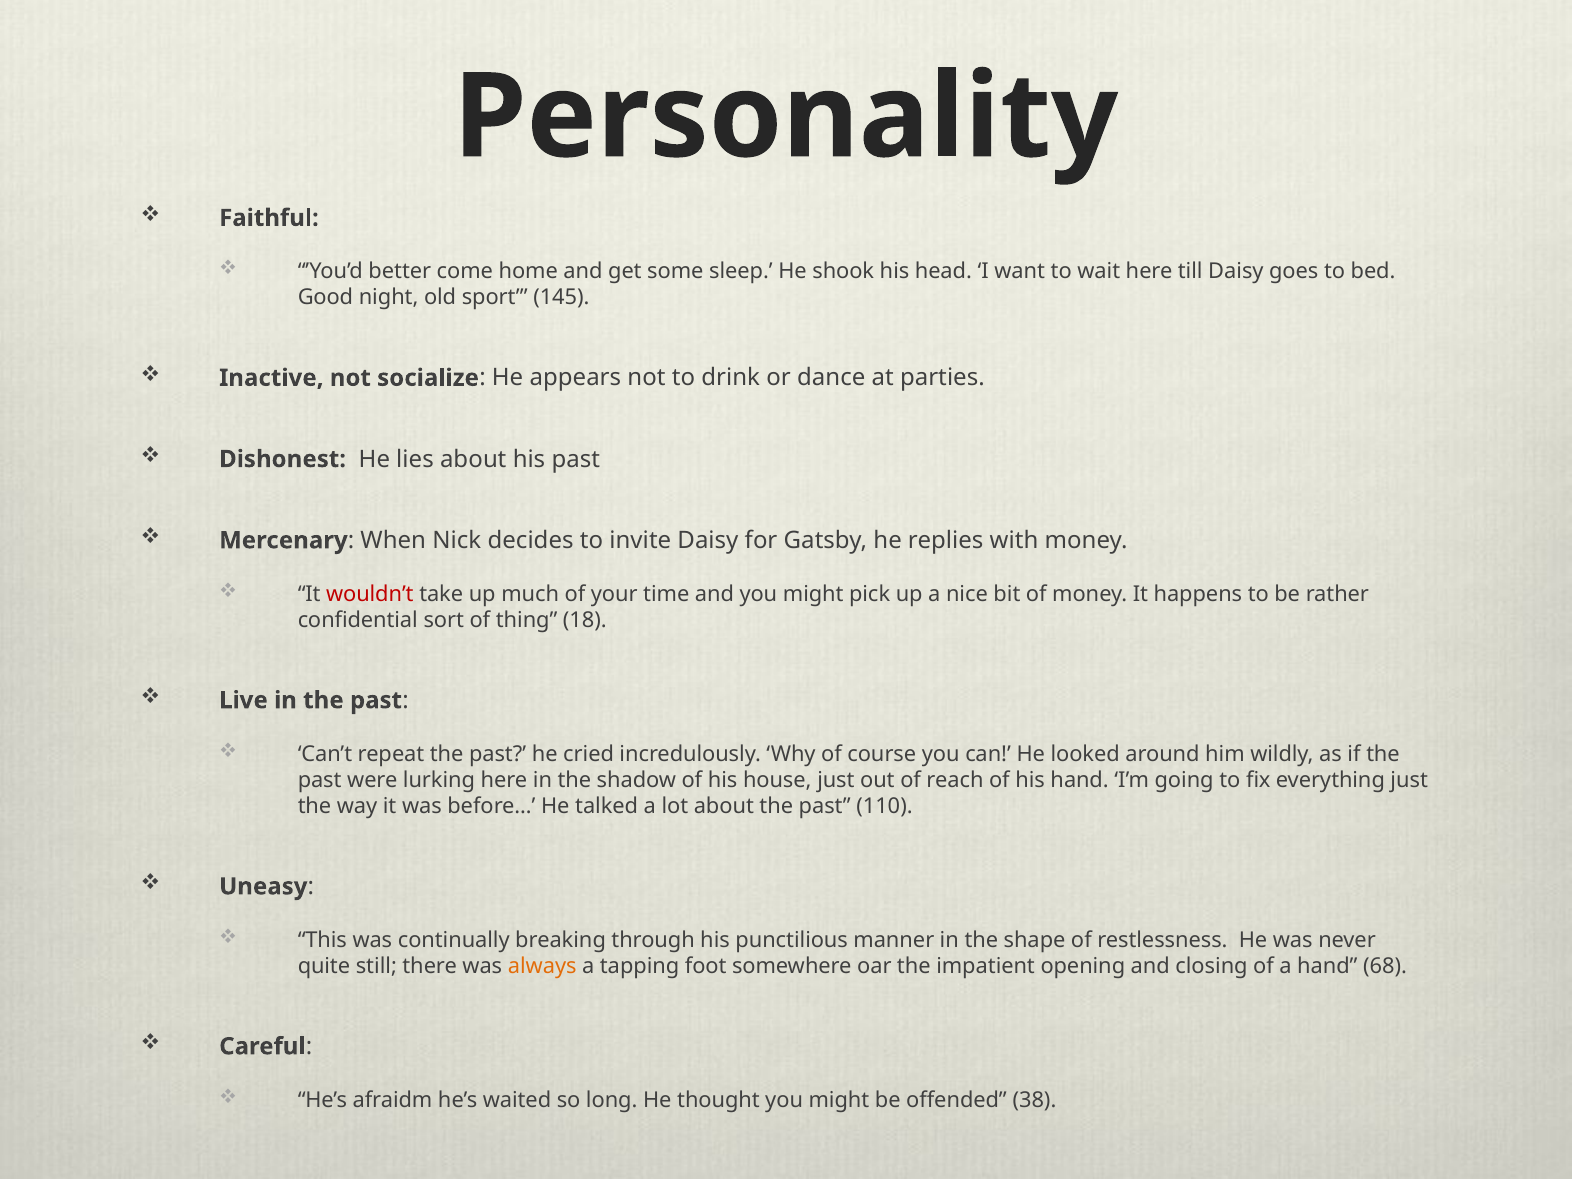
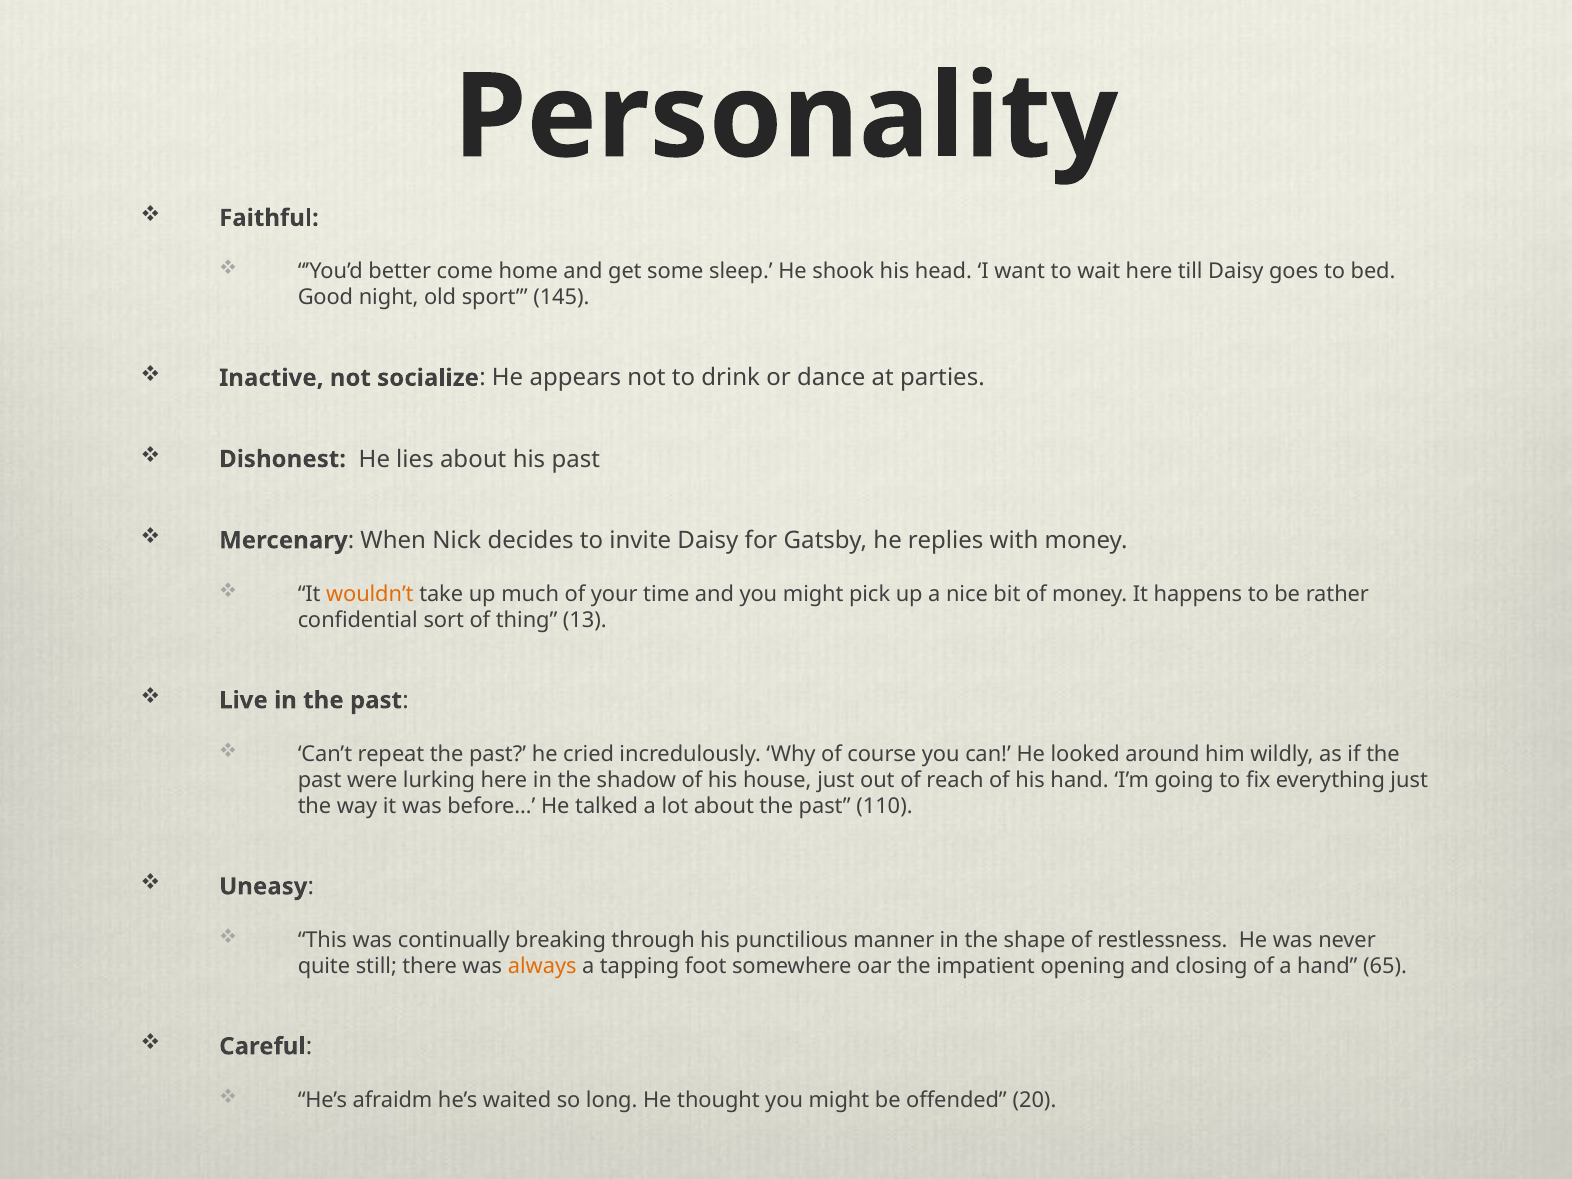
wouldn’t colour: red -> orange
18: 18 -> 13
68: 68 -> 65
38: 38 -> 20
